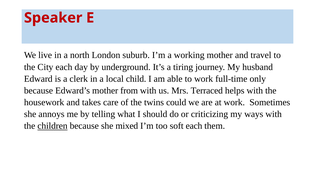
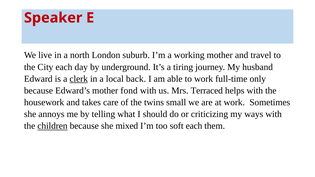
clerk underline: none -> present
child: child -> back
from: from -> fond
could: could -> small
